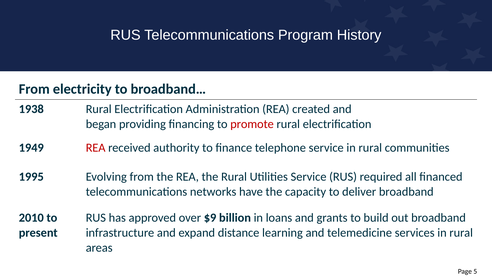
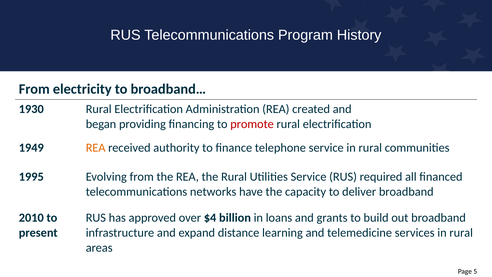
1938: 1938 -> 1930
REA at (96, 148) colour: red -> orange
$9: $9 -> $4
